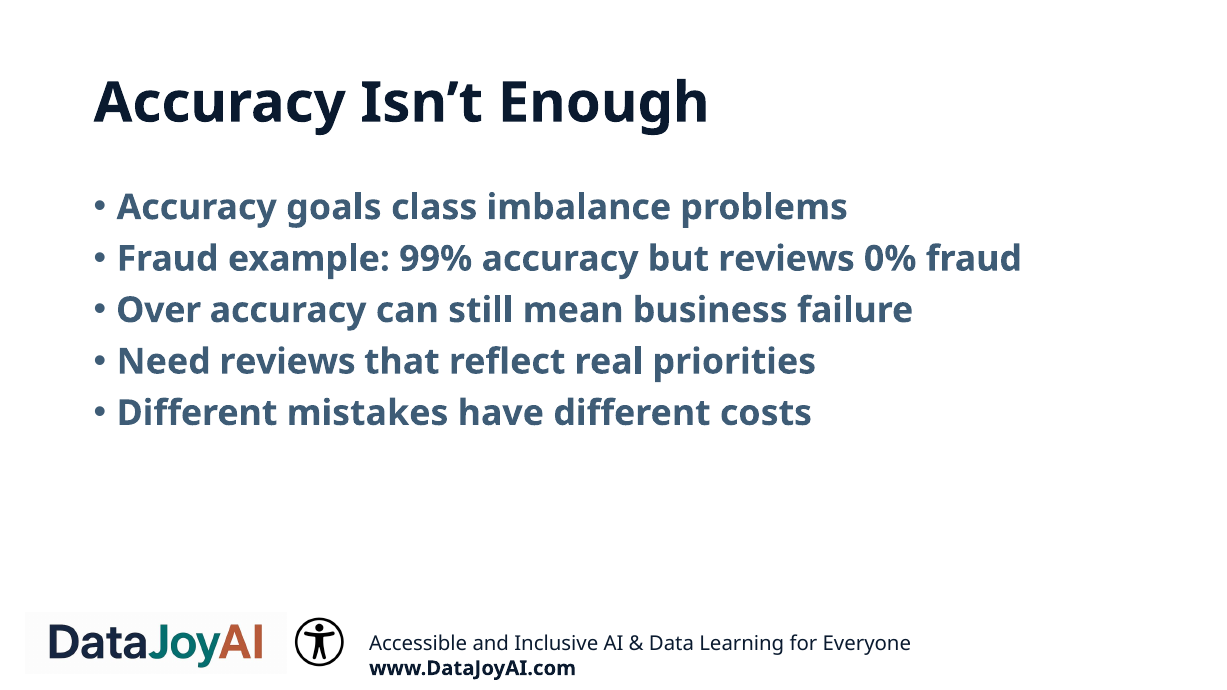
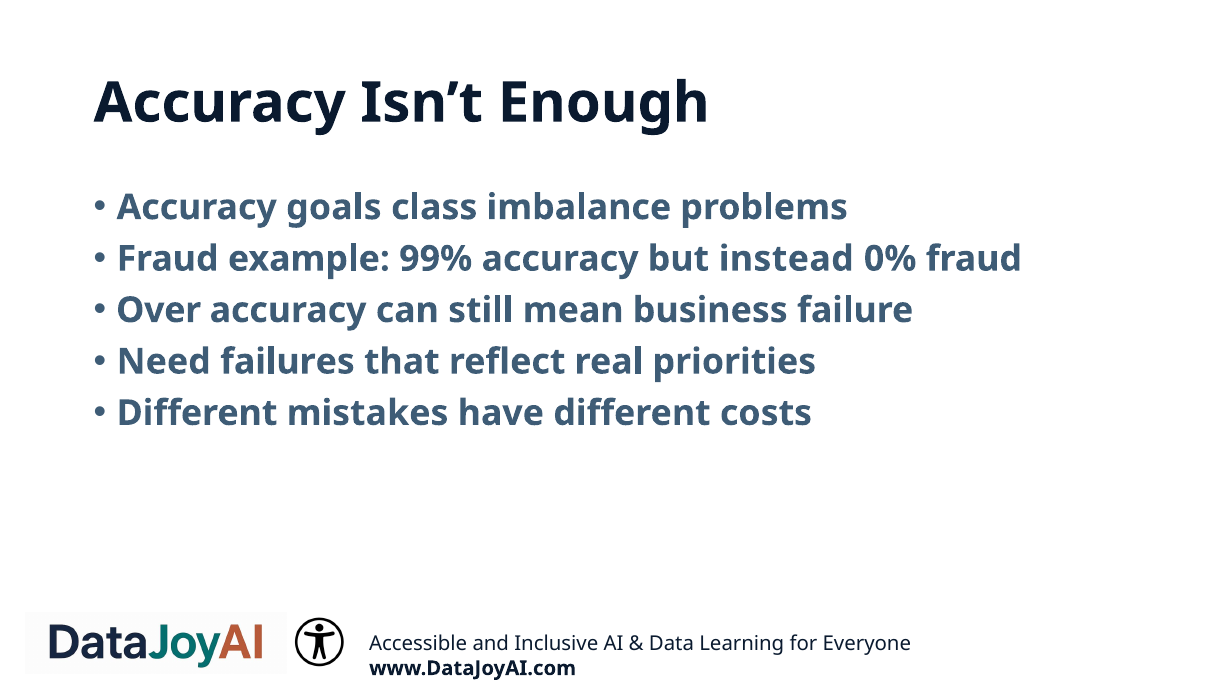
but reviews: reviews -> instead
Need reviews: reviews -> failures
